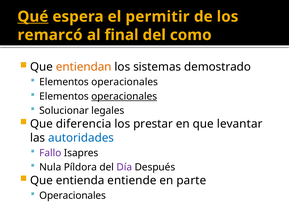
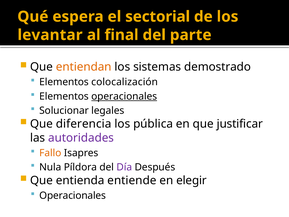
Qué underline: present -> none
permitir: permitir -> sectorial
remarcó: remarcó -> levantar
como: como -> parte
operacionales at (125, 82): operacionales -> colocalización
prestar: prestar -> pública
levantar: levantar -> justificar
autoridades colour: blue -> purple
Fallo colour: purple -> orange
parte: parte -> elegir
